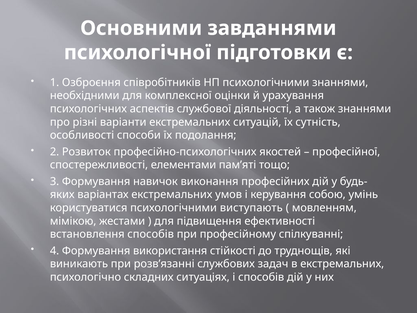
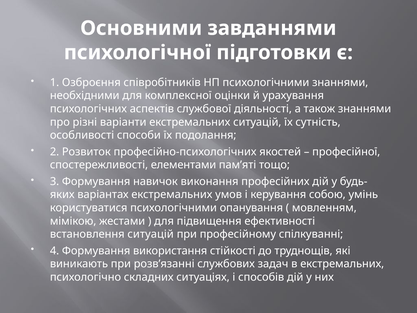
виступають: виступають -> опанування
встановлення способів: способів -> ситуацій
